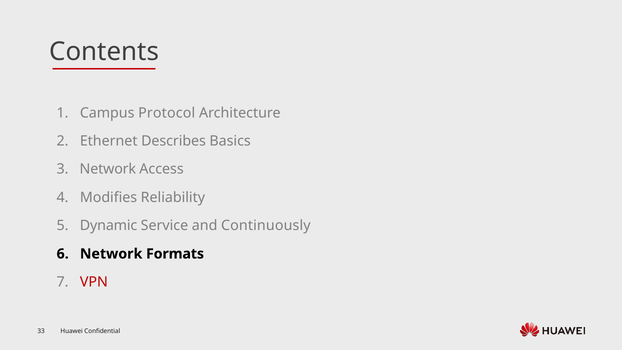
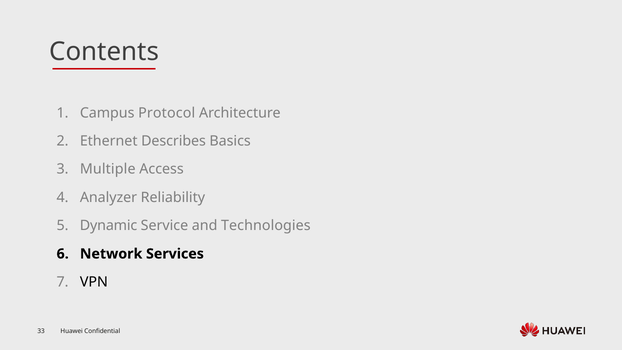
Network at (108, 169): Network -> Multiple
Modifies: Modifies -> Analyzer
Continuously: Continuously -> Technologies
Formats: Formats -> Services
VPN colour: red -> black
